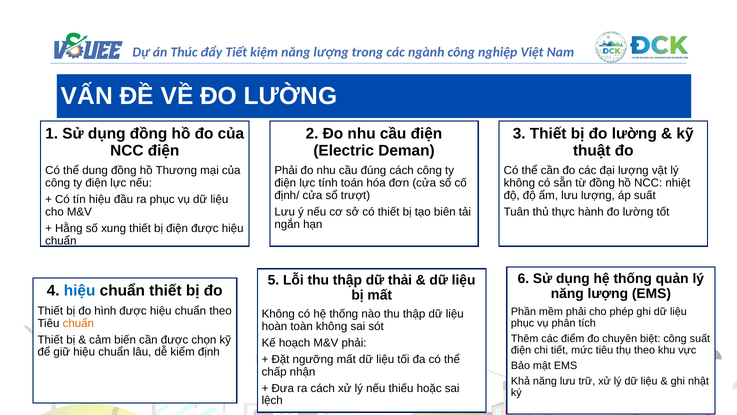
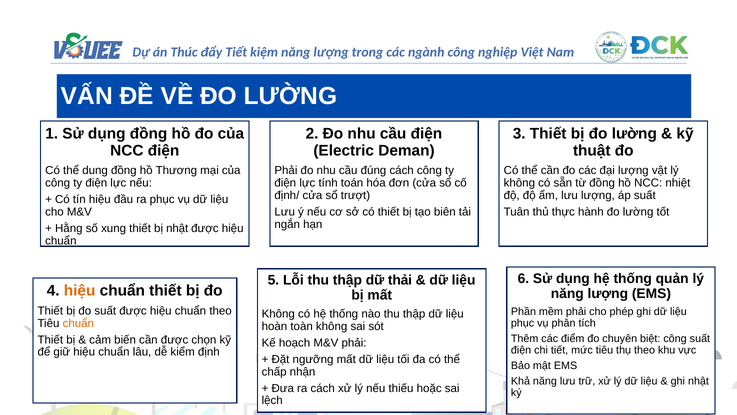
bị điện: điện -> nhật
hiệu at (80, 291) colour: blue -> orange
đo hình: hình -> suất
